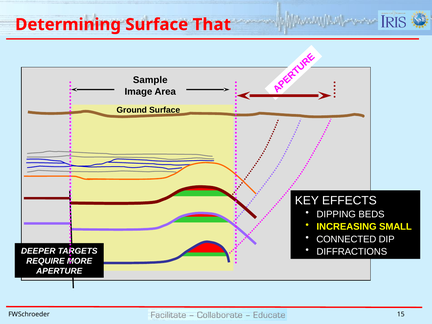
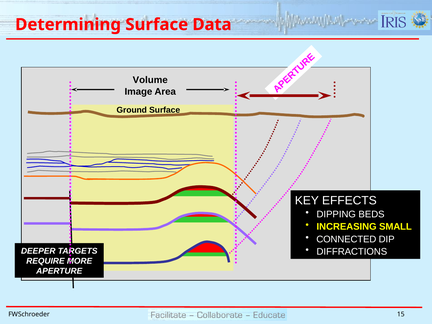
That: That -> Data
Sample: Sample -> Volume
